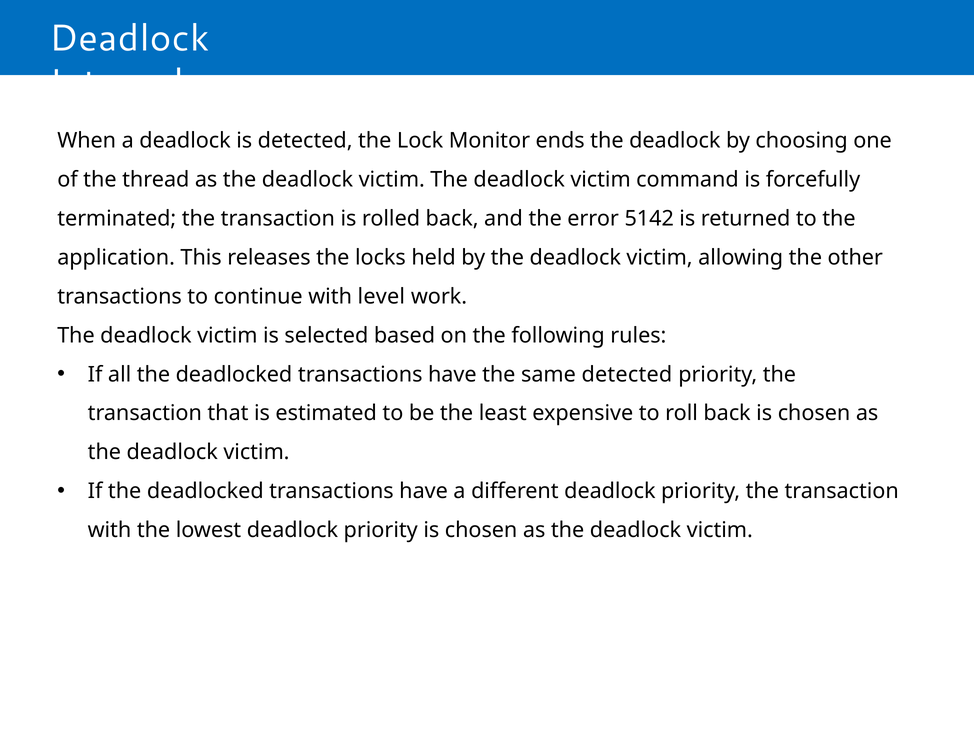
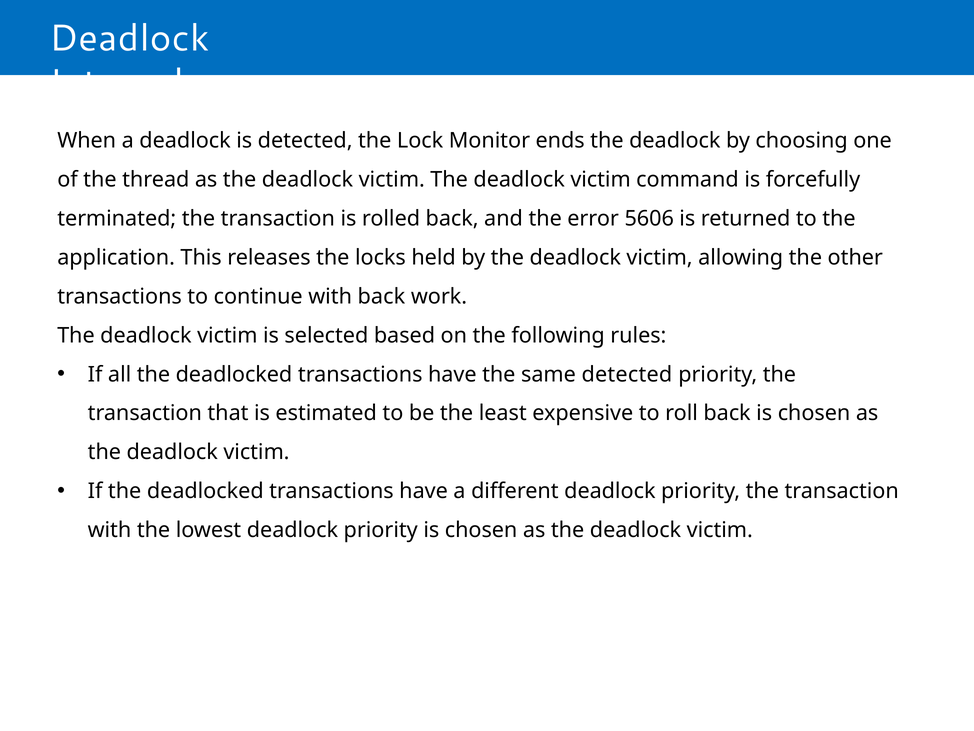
5142: 5142 -> 5606
with level: level -> back
